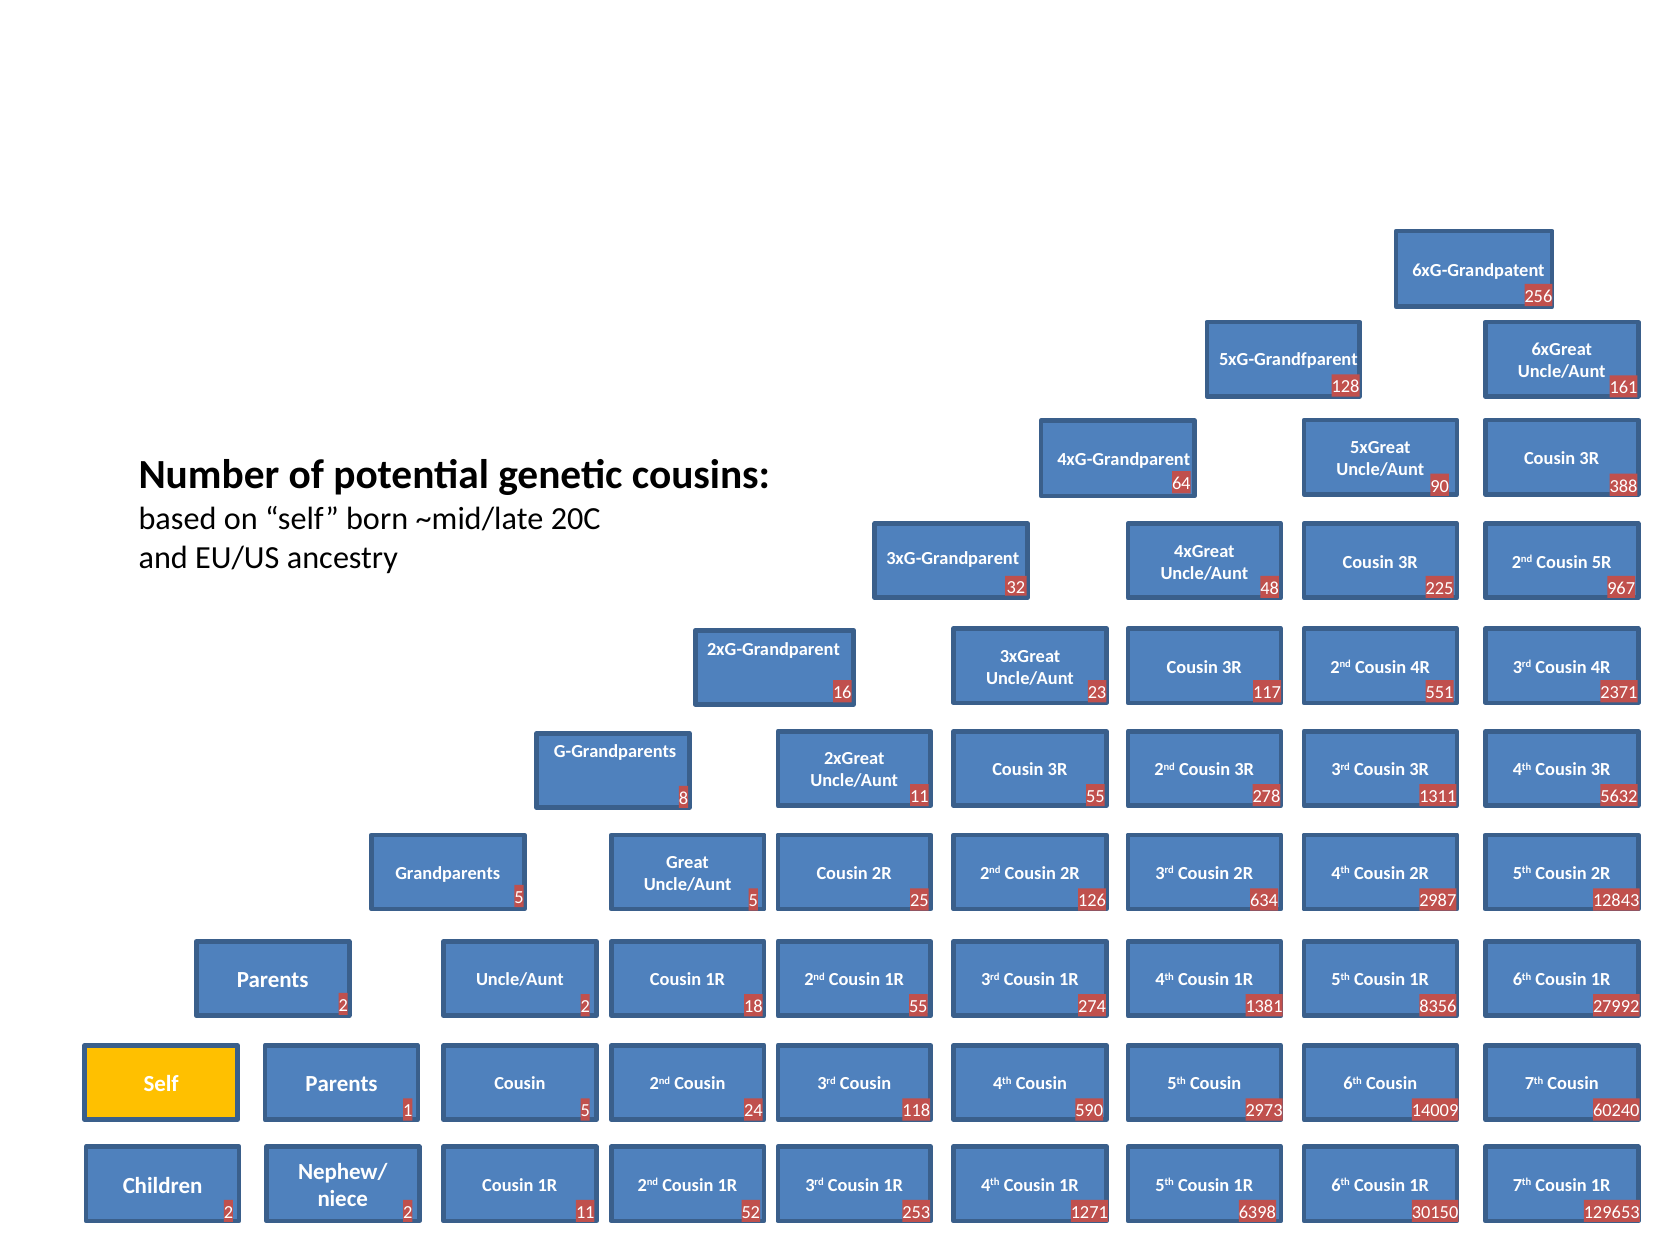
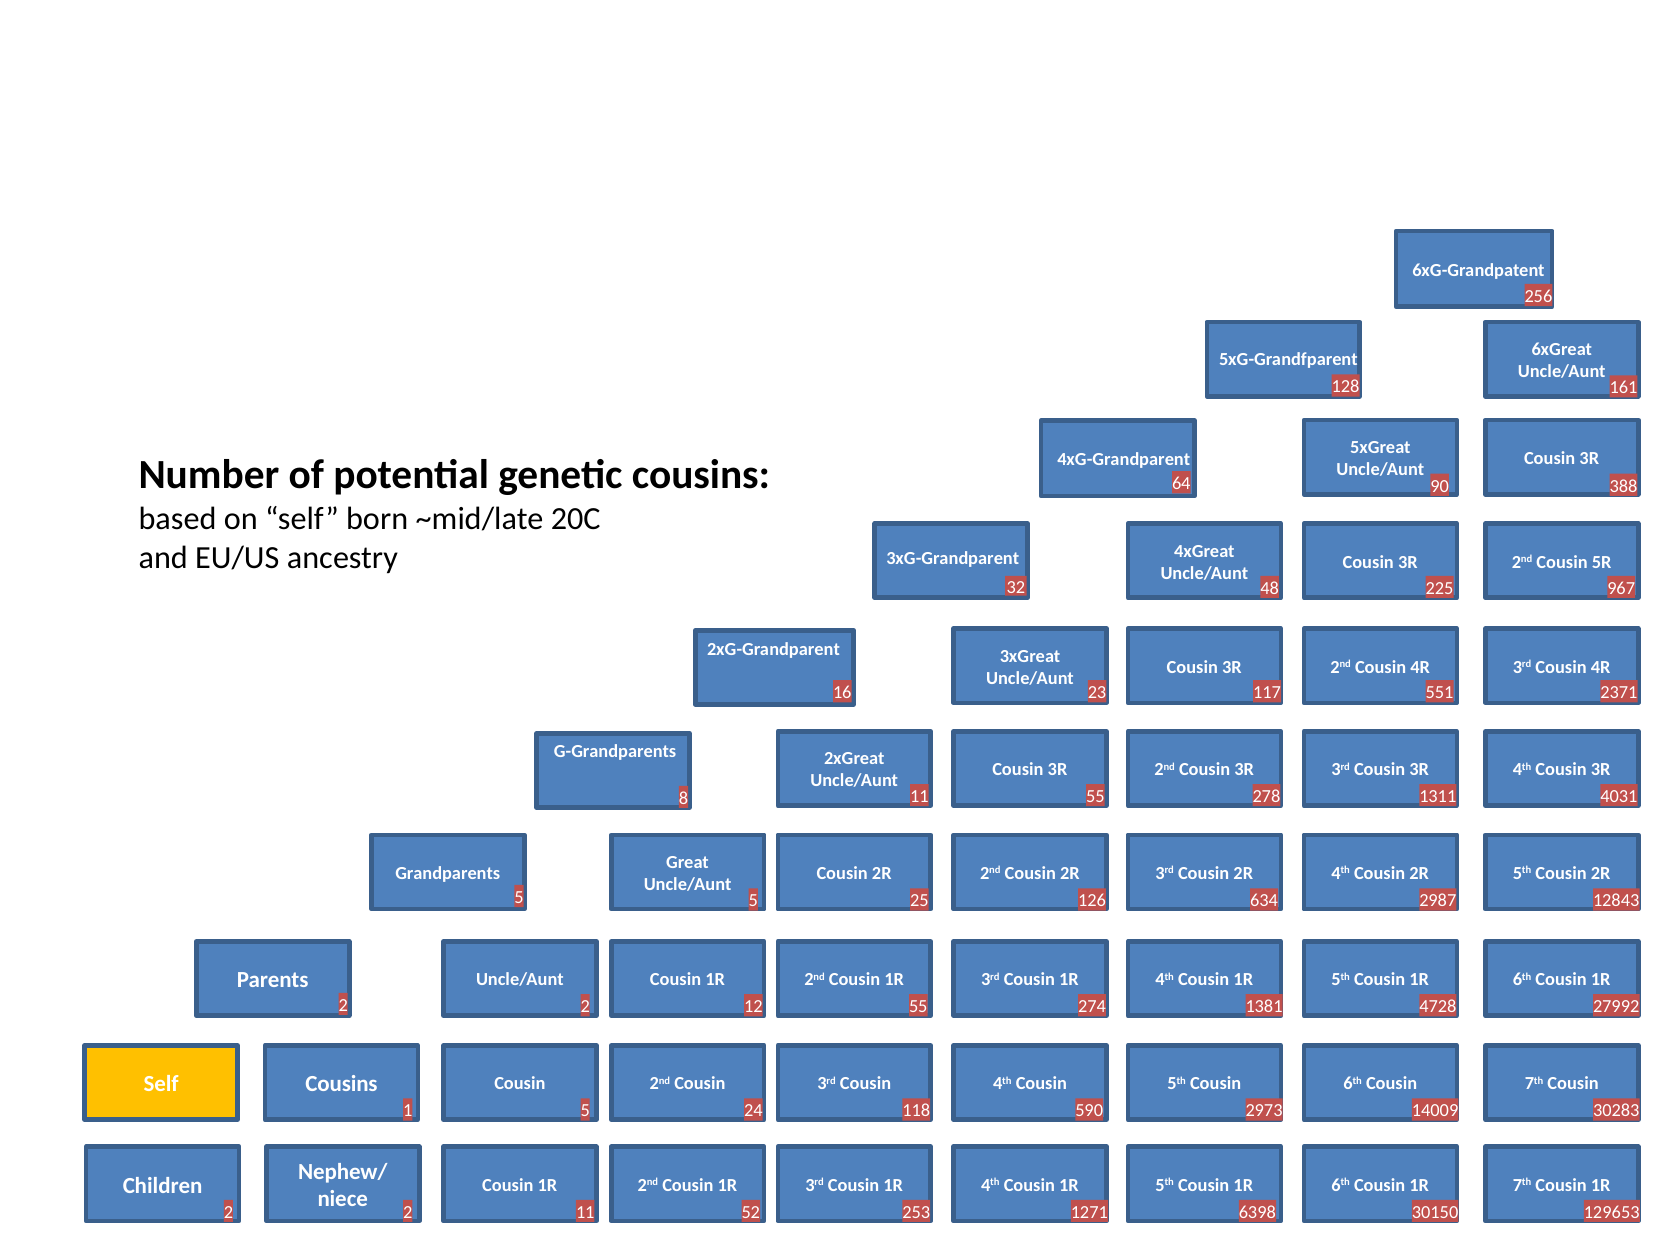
5632: 5632 -> 4031
18: 18 -> 12
8356: 8356 -> 4728
Parents at (341, 1084): Parents -> Cousins
60240: 60240 -> 30283
